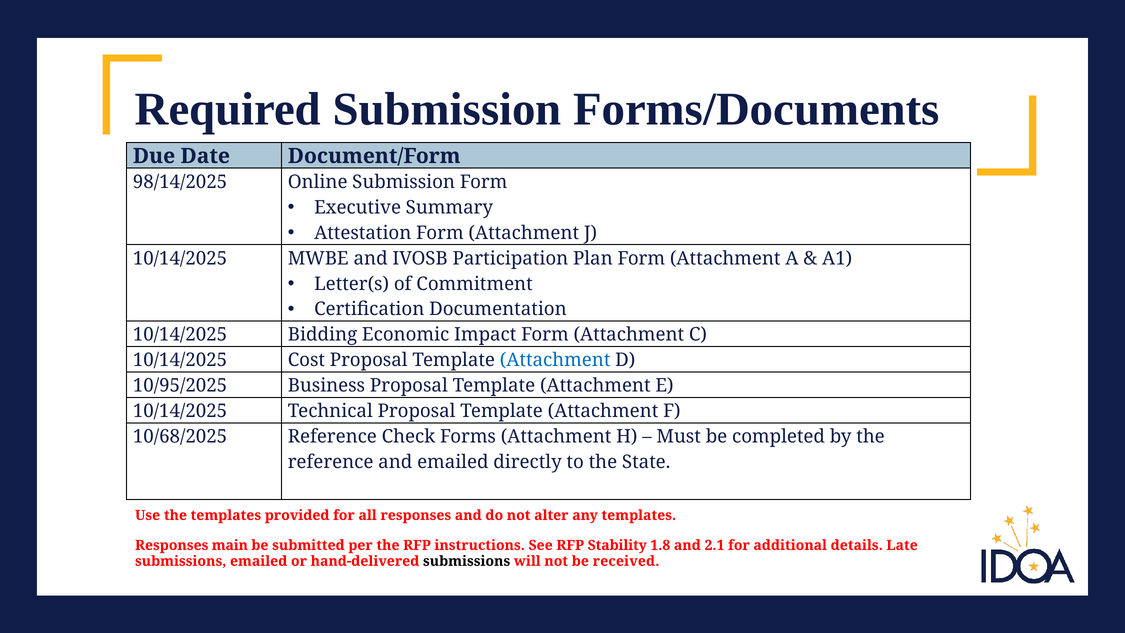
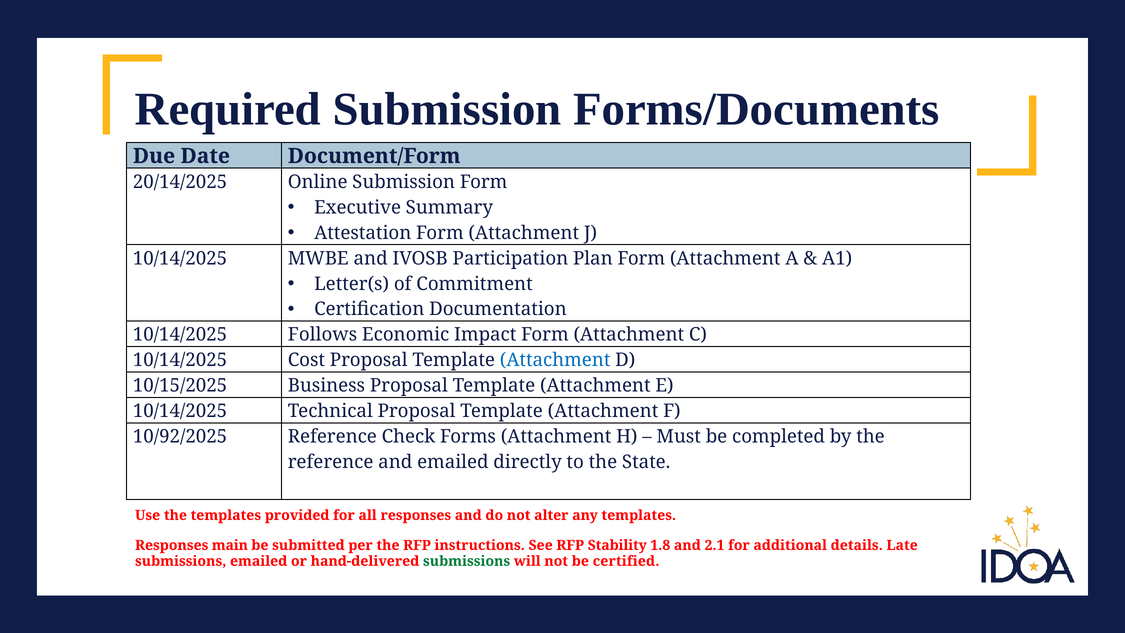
98/14/2025: 98/14/2025 -> 20/14/2025
Bidding: Bidding -> Follows
10/95/2025: 10/95/2025 -> 10/15/2025
10/68/2025: 10/68/2025 -> 10/92/2025
submissions at (467, 561) colour: black -> green
received: received -> certified
